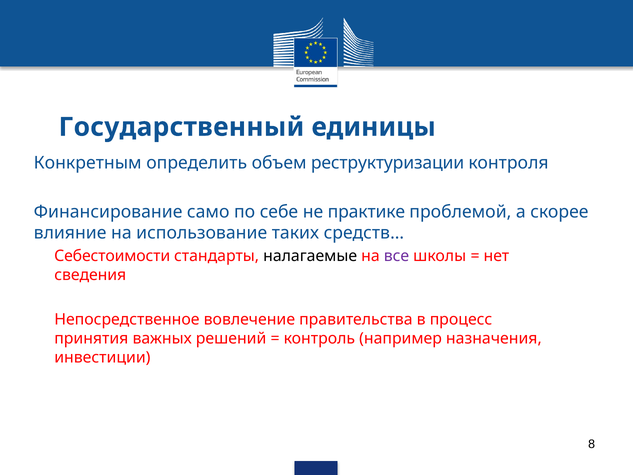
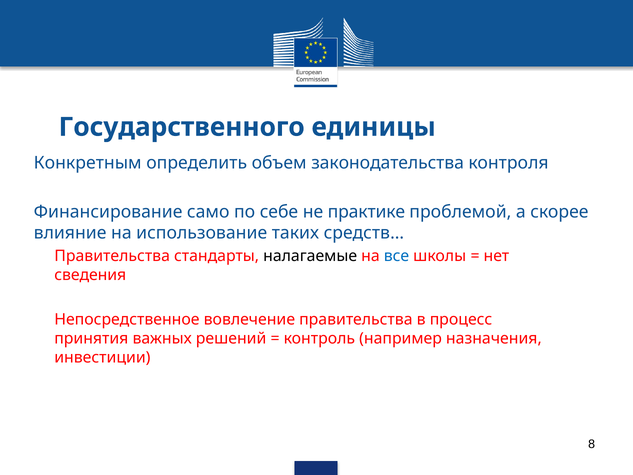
Государственный: Государственный -> Государственного
реструктуризации: реструктуризации -> законодательства
Себестоимости at (112, 256): Себестоимости -> Правительства
все colour: purple -> blue
